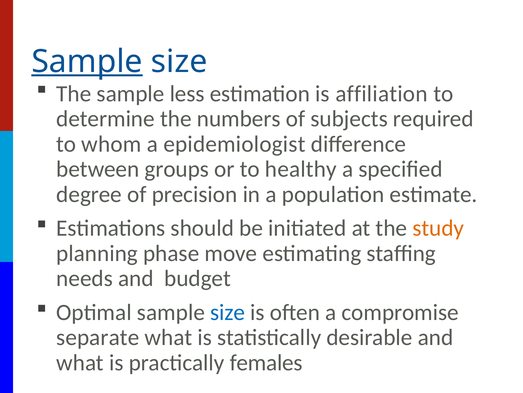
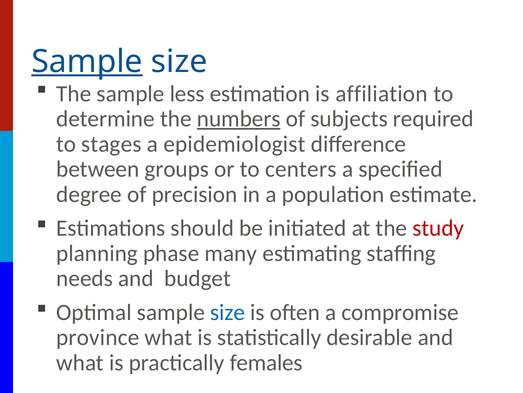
numbers underline: none -> present
whom: whom -> stages
healthy: healthy -> centers
study colour: orange -> red
move: move -> many
separate: separate -> province
